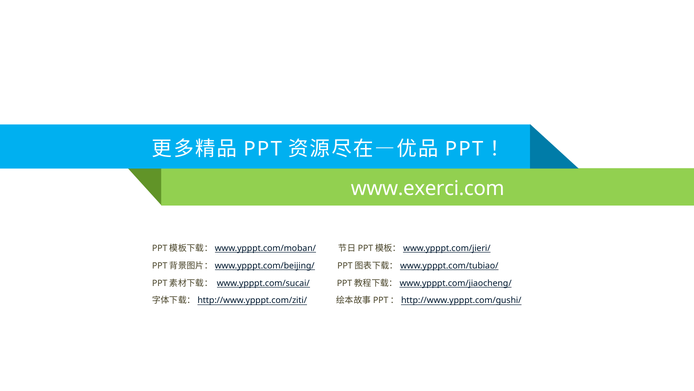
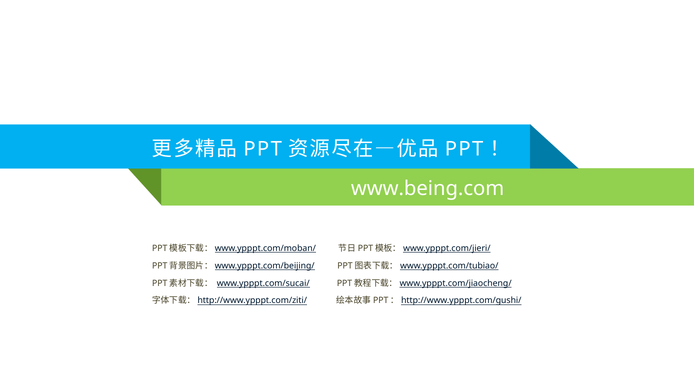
www.exerci.com: www.exerci.com -> www.being.com
